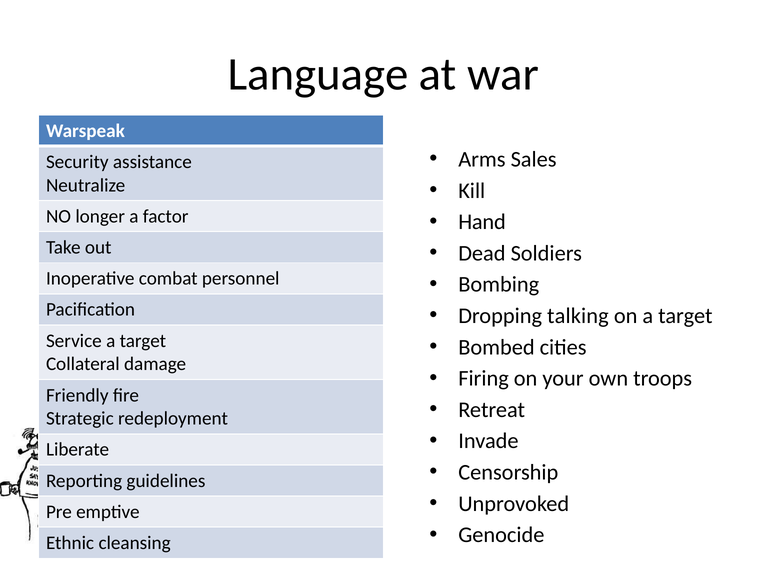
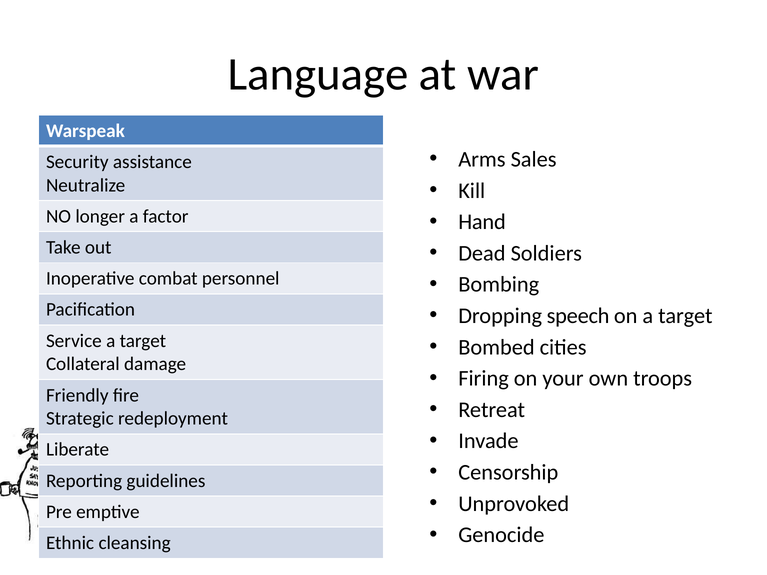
talking: talking -> speech
